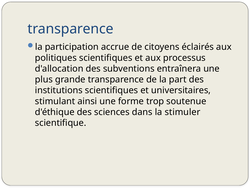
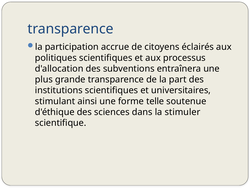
trop: trop -> telle
